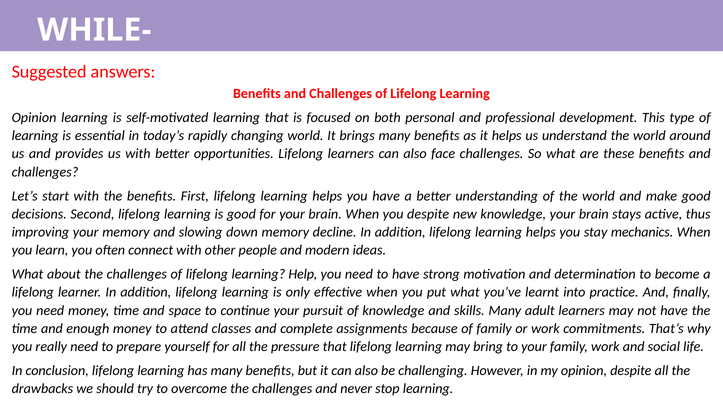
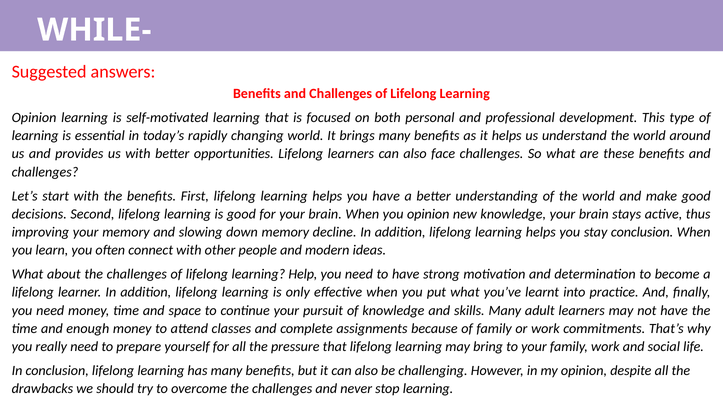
you despite: despite -> opinion
stay mechanics: mechanics -> conclusion
